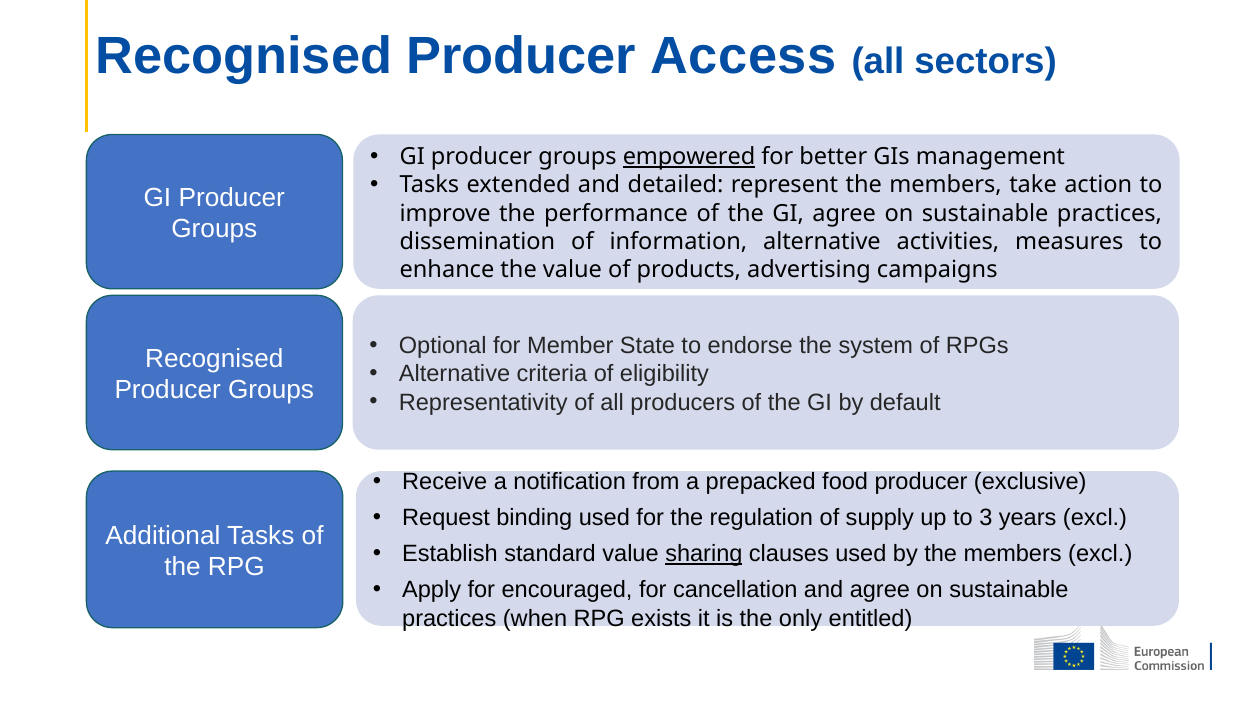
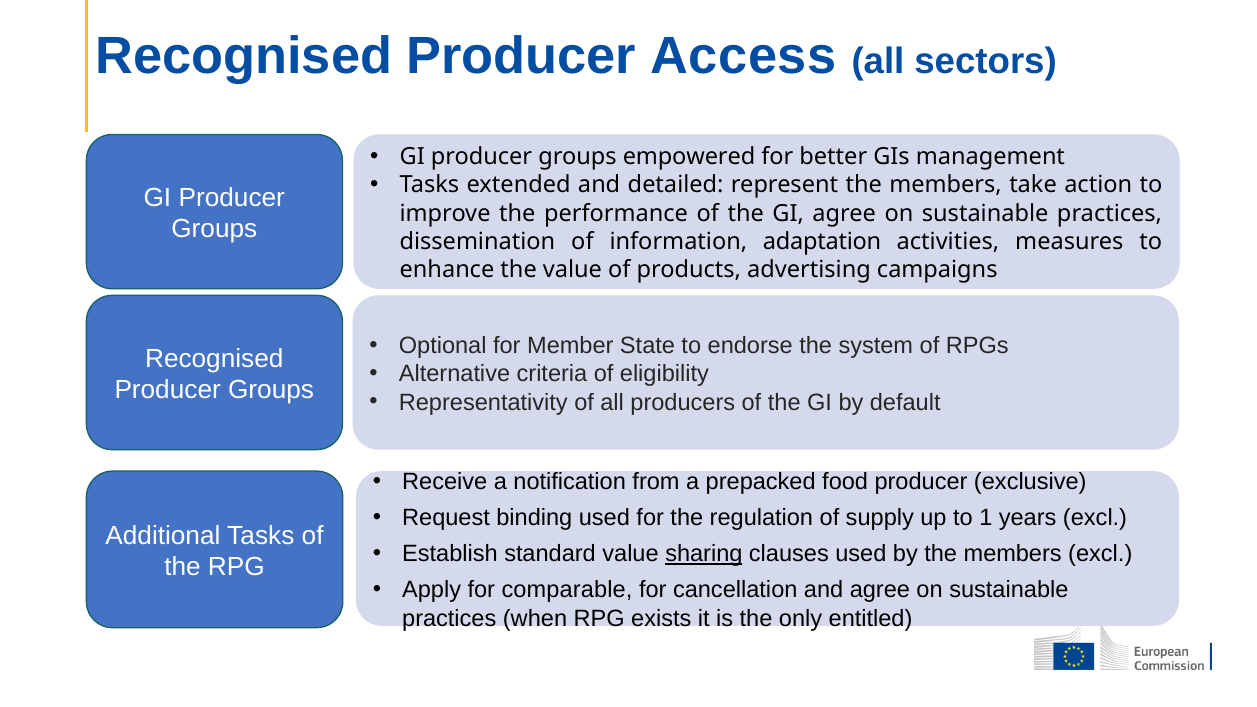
empowered underline: present -> none
information alternative: alternative -> adaptation
3: 3 -> 1
encouraged: encouraged -> comparable
